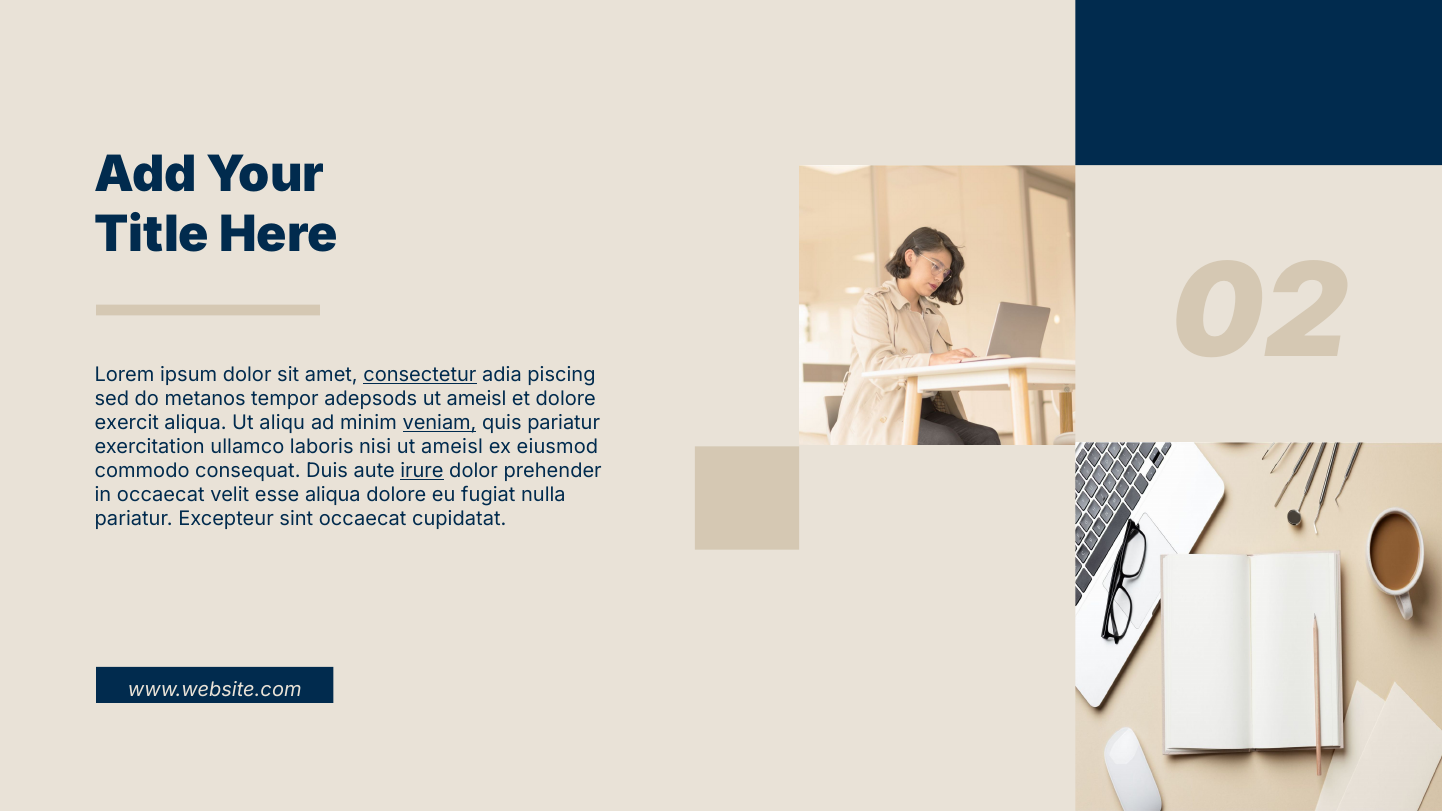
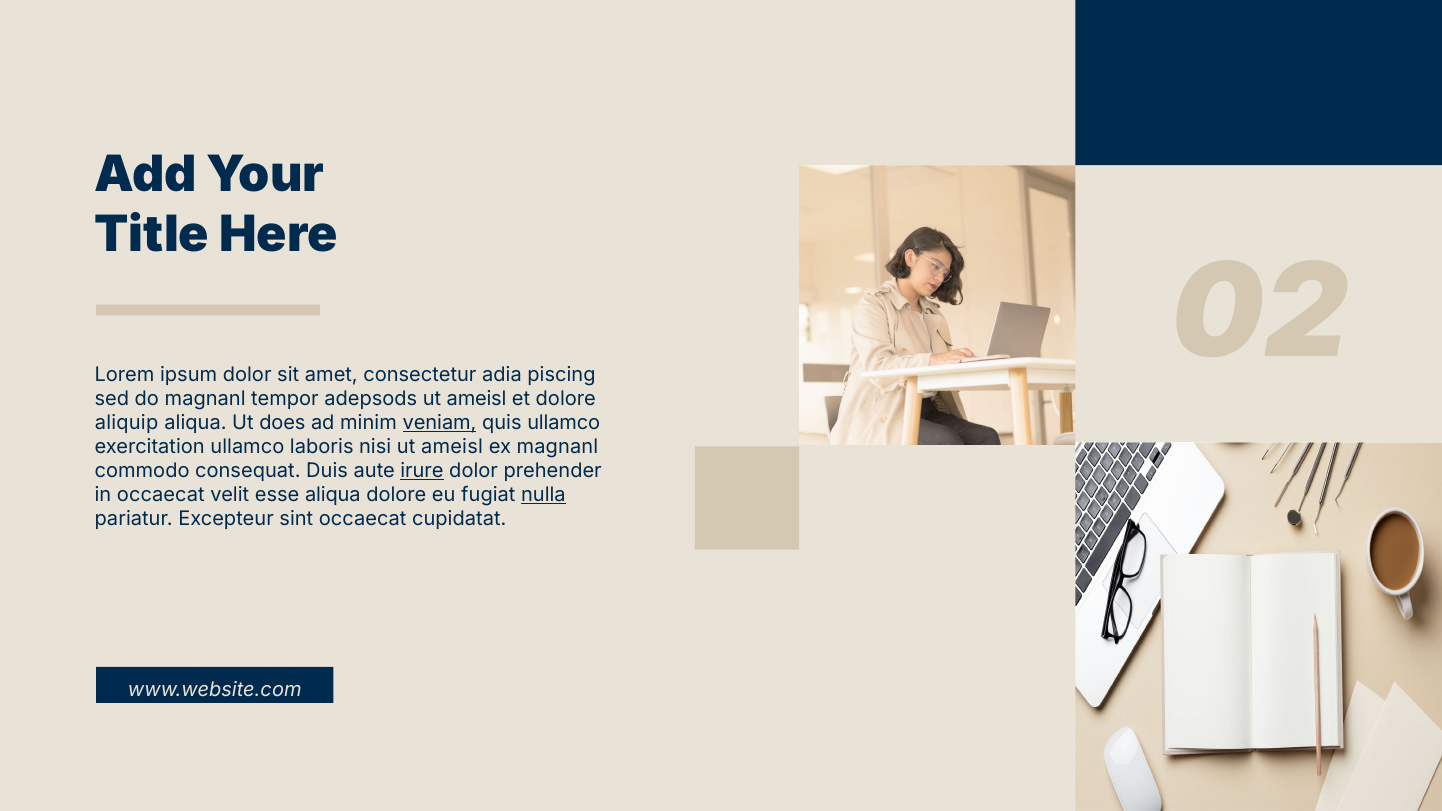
consectetur underline: present -> none
do metanos: metanos -> magnanl
exercit: exercit -> aliquip
aliqu: aliqu -> does
quis pariatur: pariatur -> ullamco
ex eiusmod: eiusmod -> magnanl
nulla underline: none -> present
